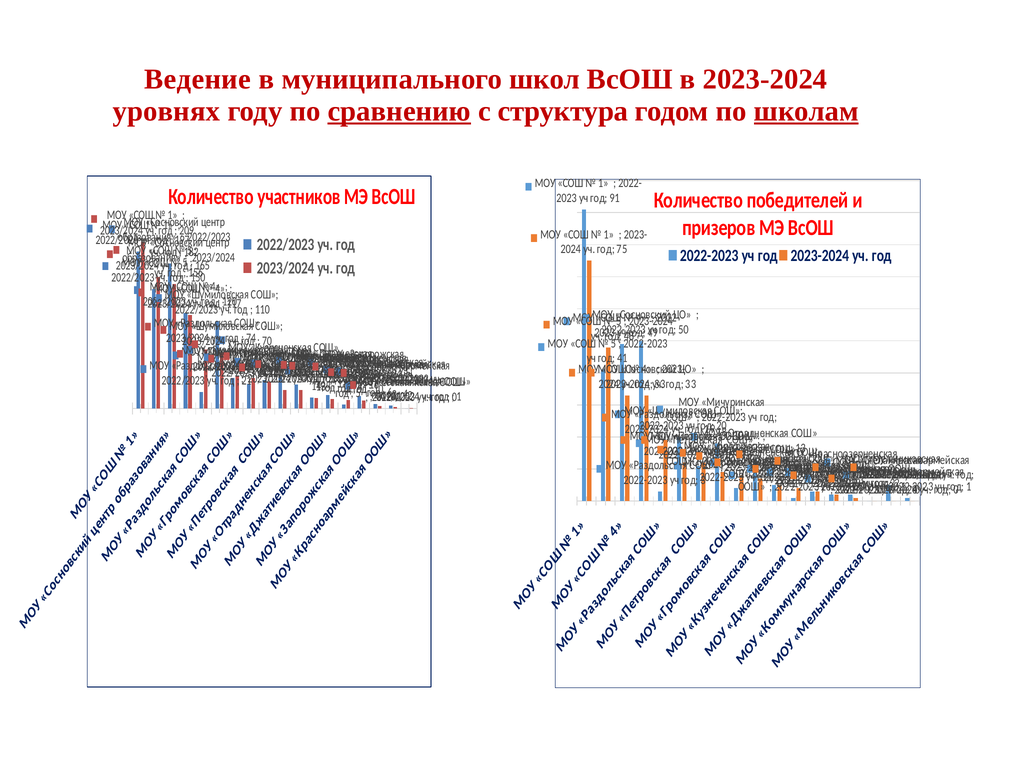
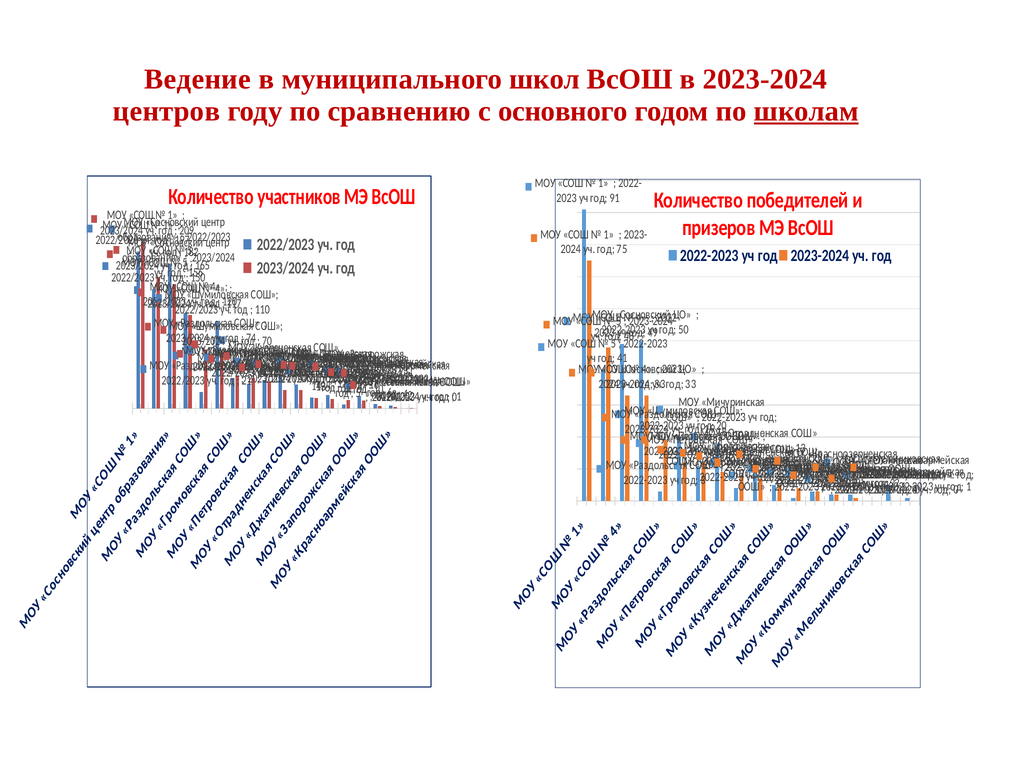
уровнях: уровнях -> центров
сравнению underline: present -> none
структура: структура -> основного
